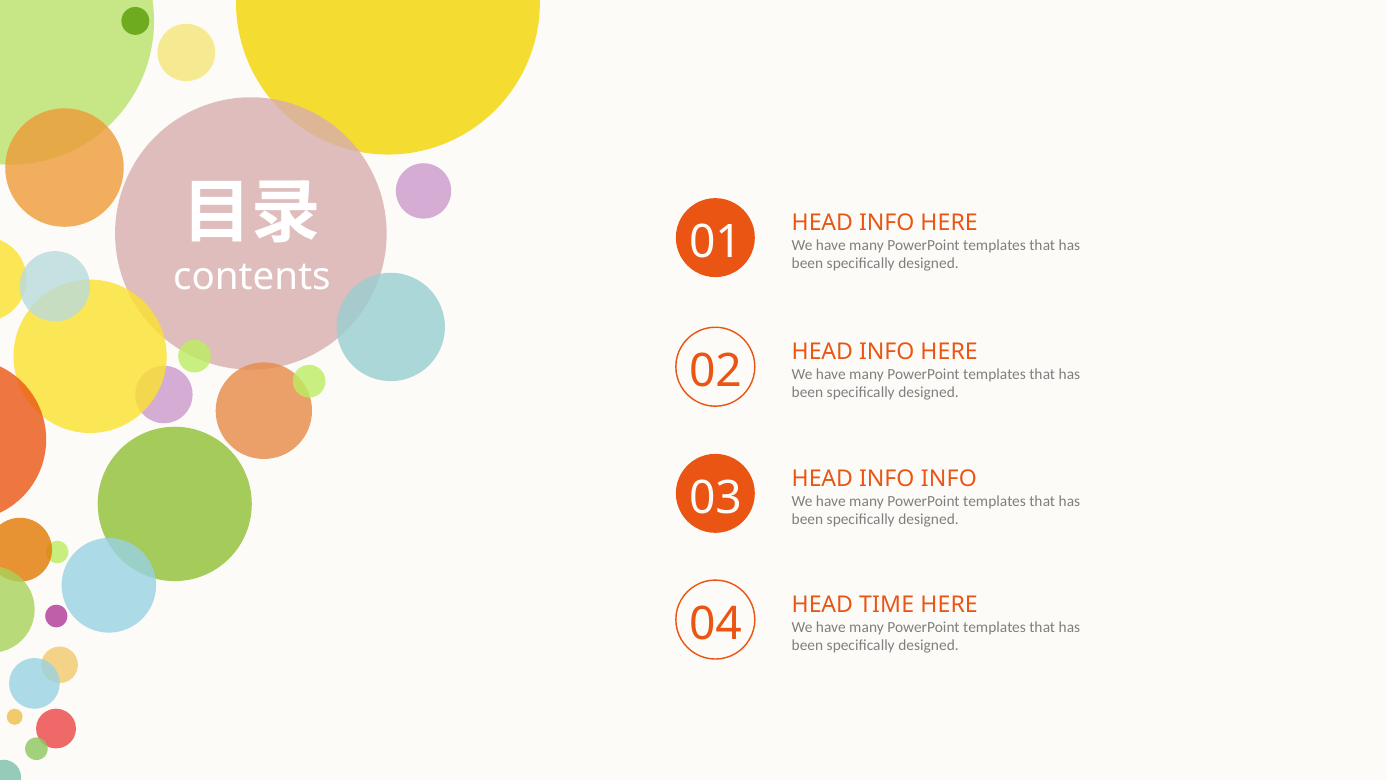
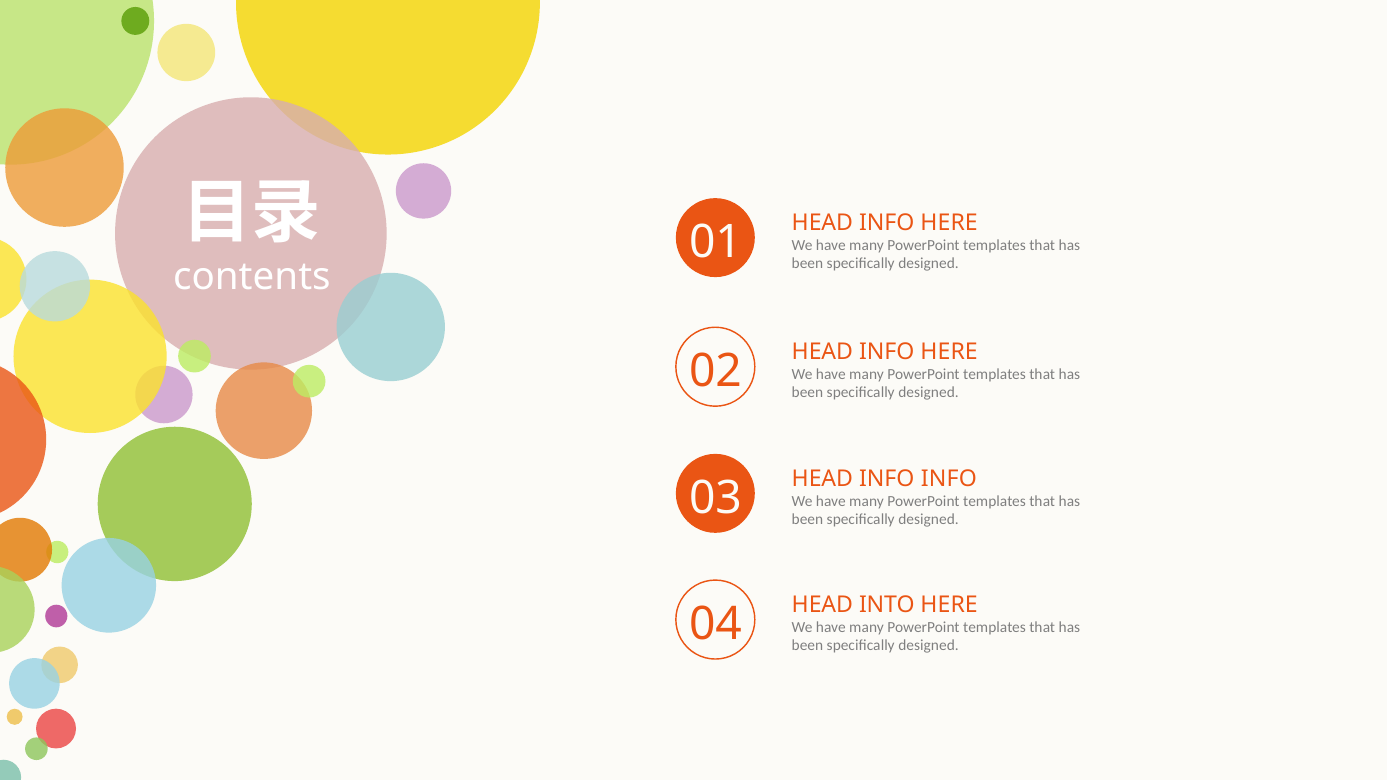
TIME: TIME -> INTO
